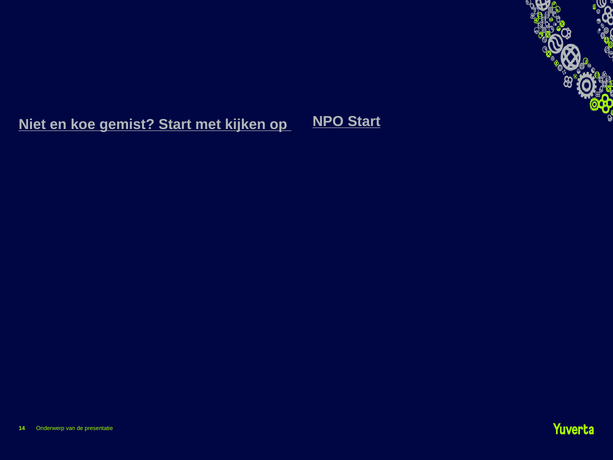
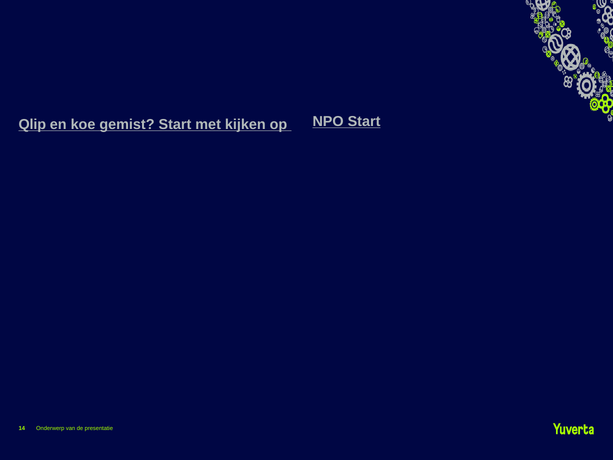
Niet: Niet -> Qlip
